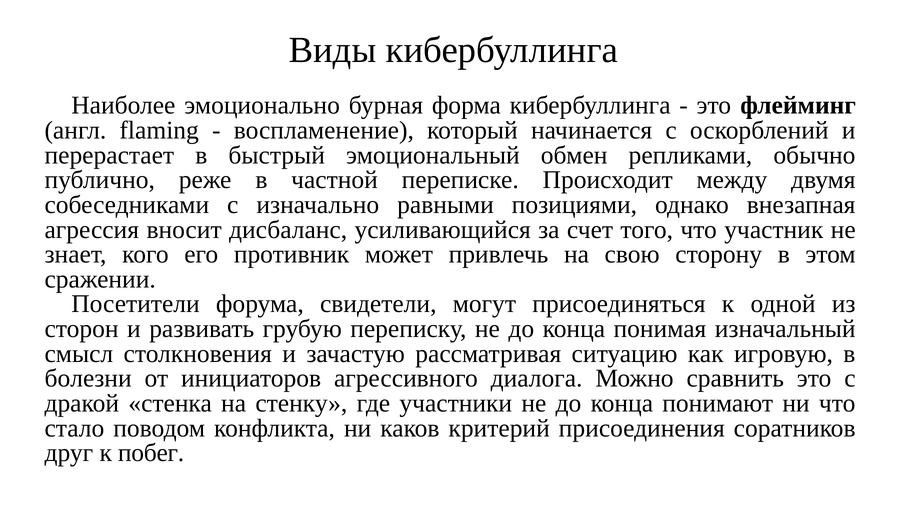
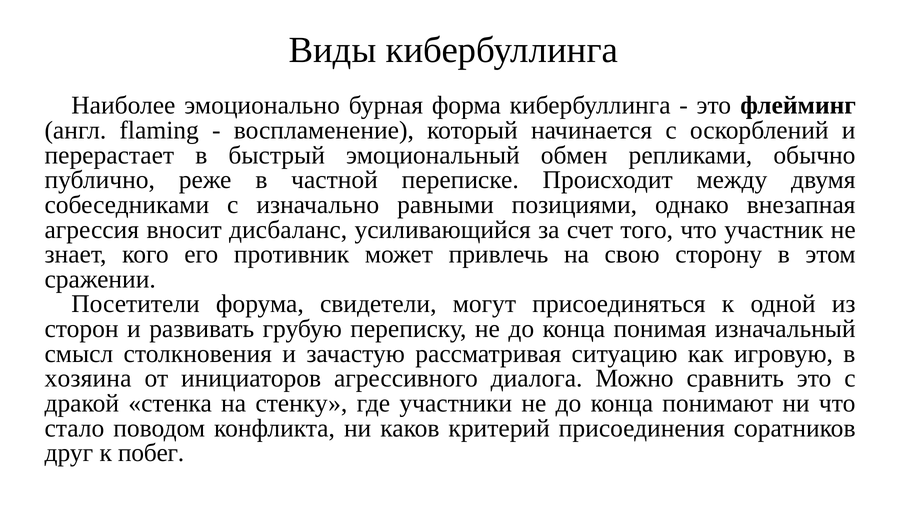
болезни: болезни -> хозяина
